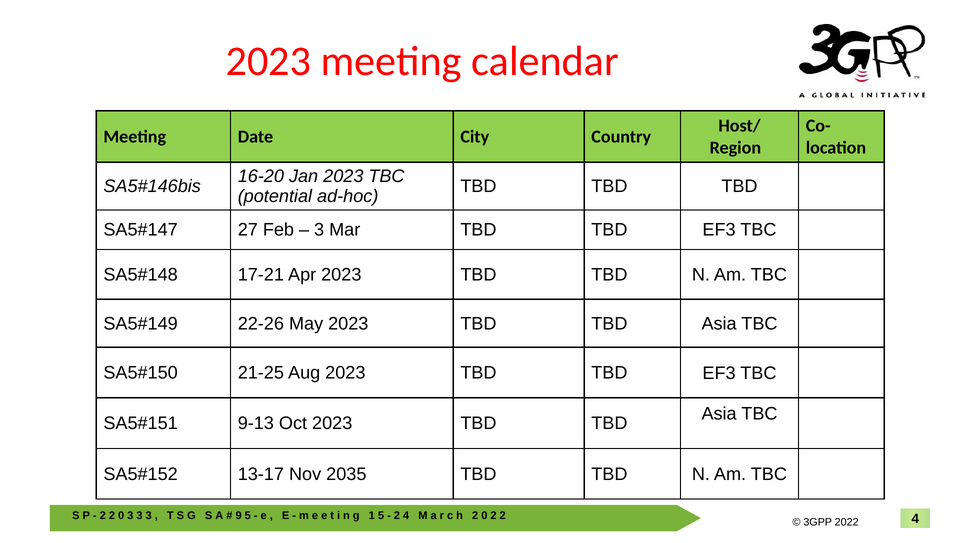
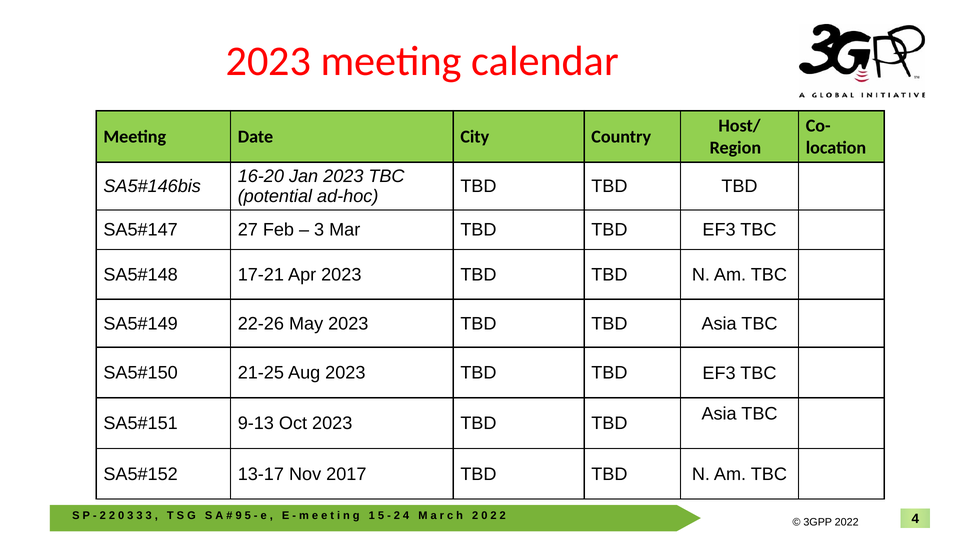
2035: 2035 -> 2017
